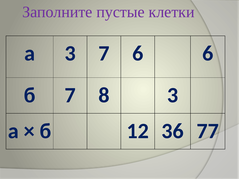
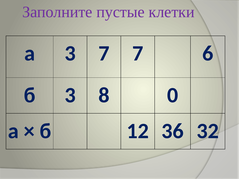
7 6: 6 -> 7
б 7: 7 -> 3
8 3: 3 -> 0
77: 77 -> 32
